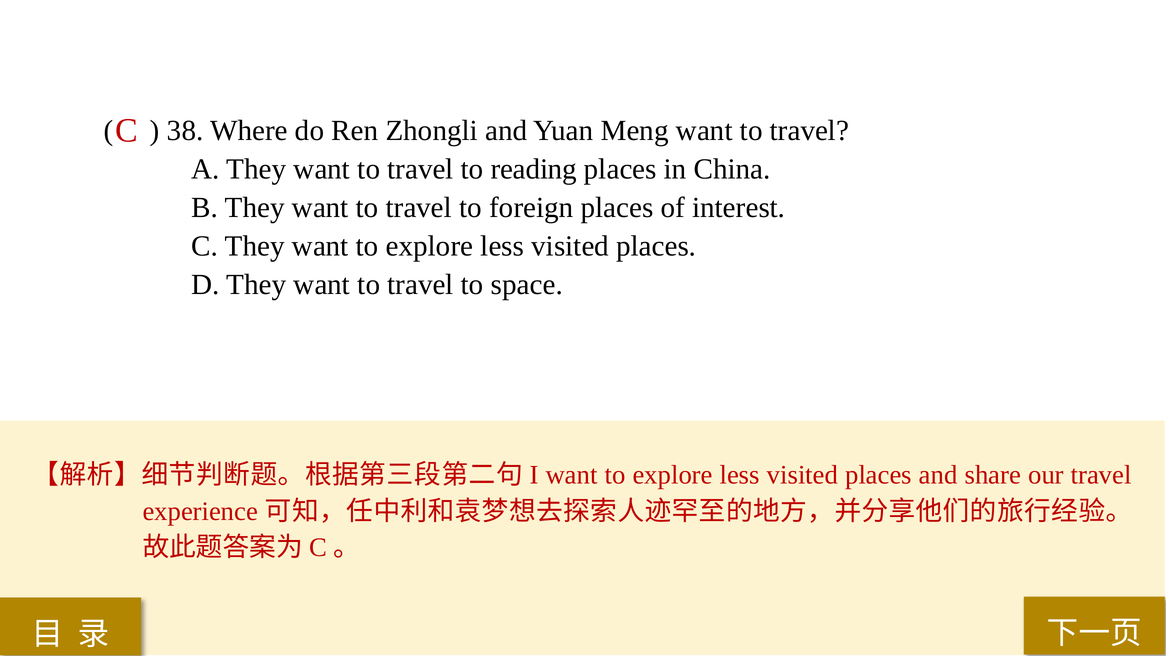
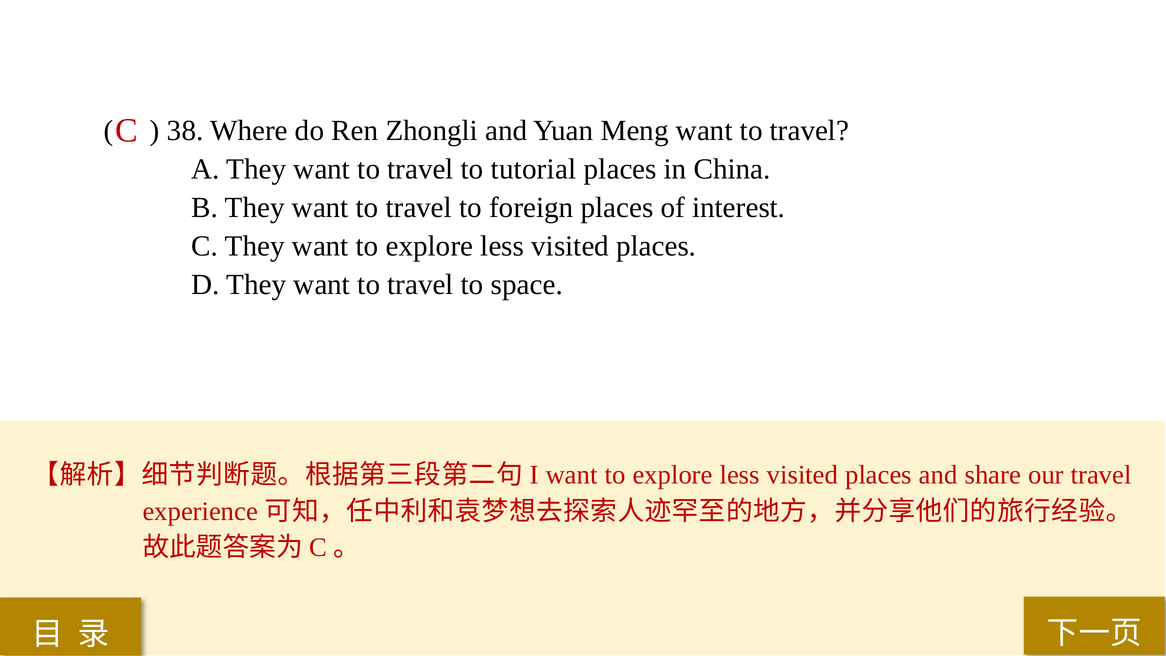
reading: reading -> tutorial
